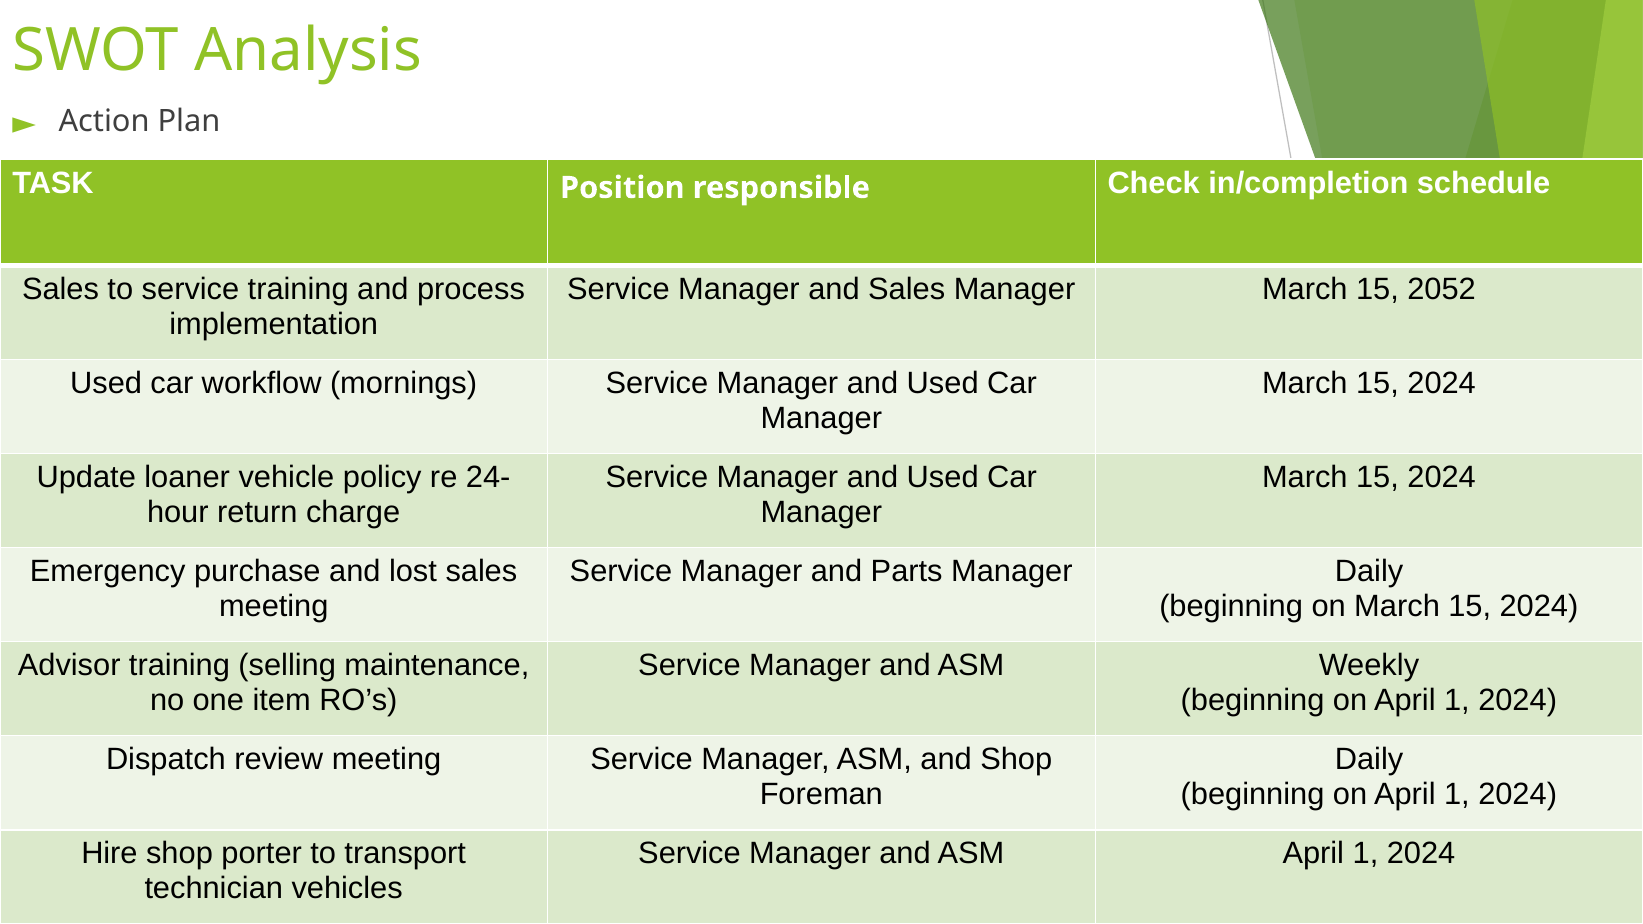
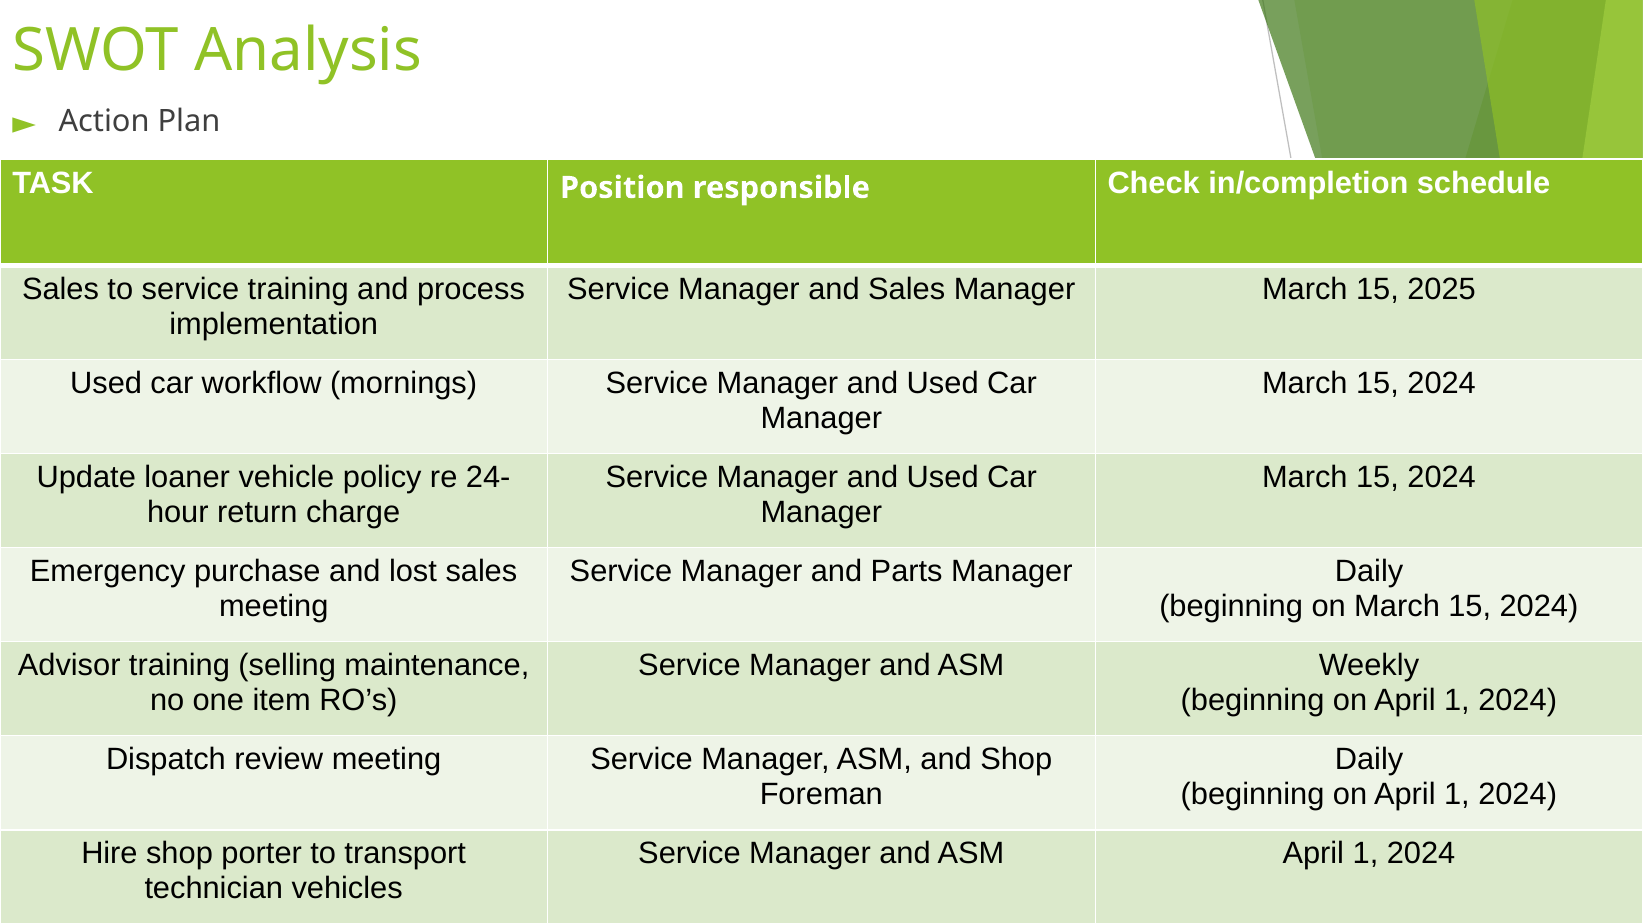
2052: 2052 -> 2025
